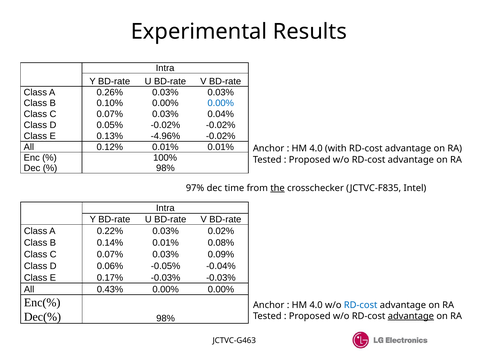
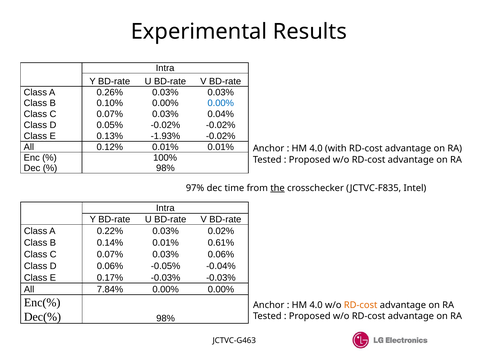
-4.96%: -4.96% -> -1.93%
0.08%: 0.08% -> 0.61%
0.03% 0.09%: 0.09% -> 0.06%
0.43%: 0.43% -> 7.84%
RD-cost at (361, 305) colour: blue -> orange
advantage at (411, 316) underline: present -> none
